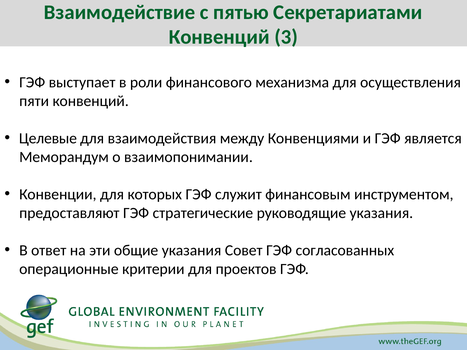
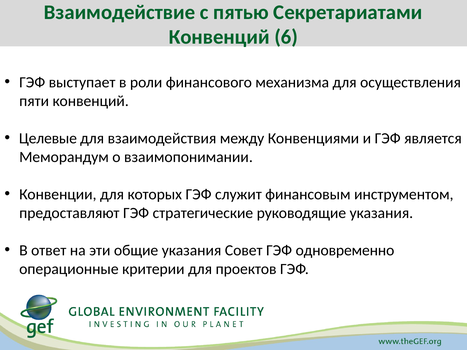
3: 3 -> 6
согласованных: согласованных -> одновременно
